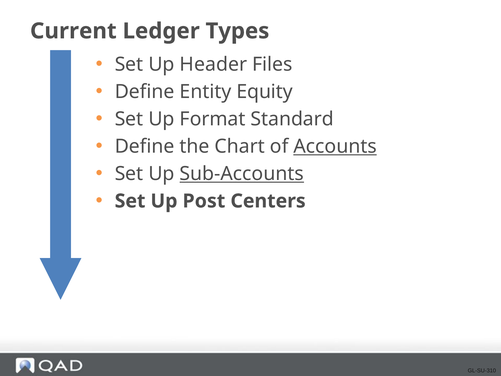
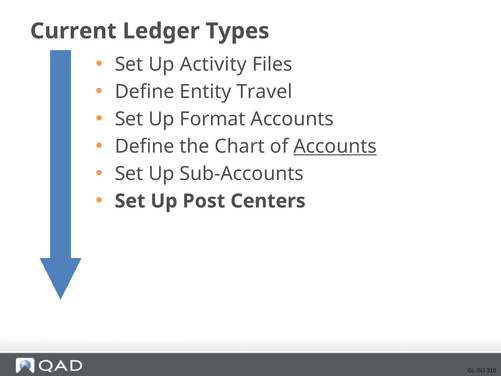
Header: Header -> Activity
Equity: Equity -> Travel
Format Standard: Standard -> Accounts
Sub-Accounts underline: present -> none
